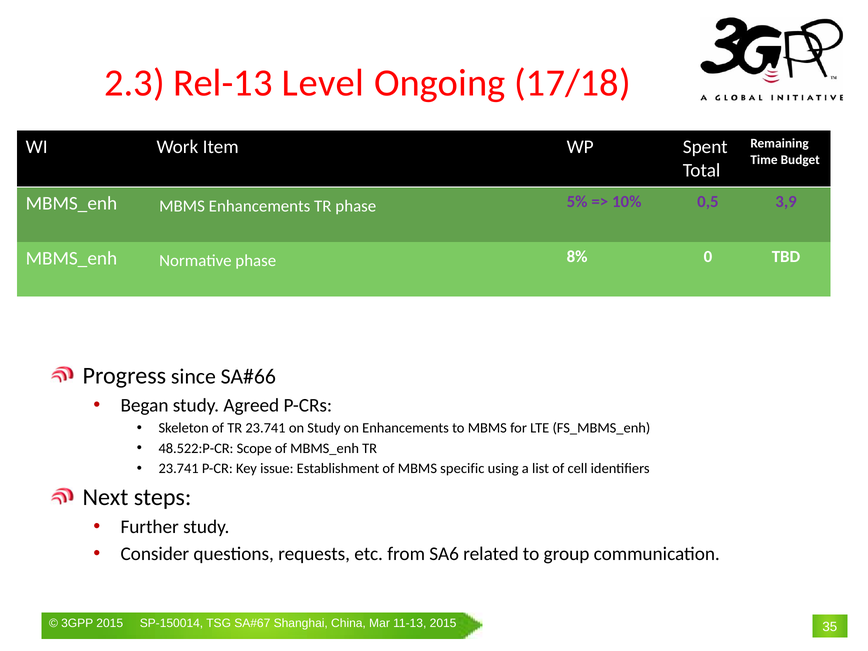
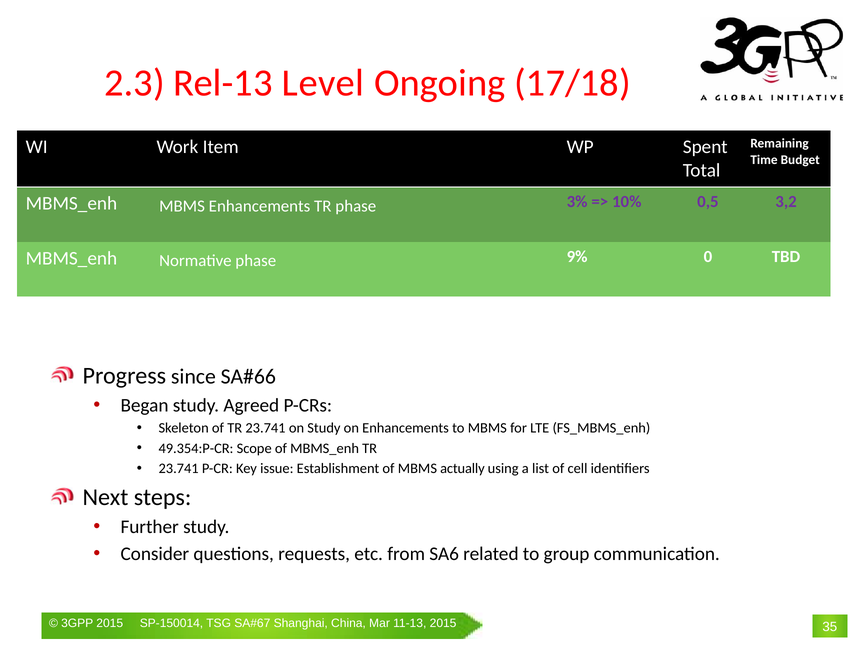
5%: 5% -> 3%
3,9: 3,9 -> 3,2
8%: 8% -> 9%
48.522:P-CR: 48.522:P-CR -> 49.354:P-CR
specific: specific -> actually
